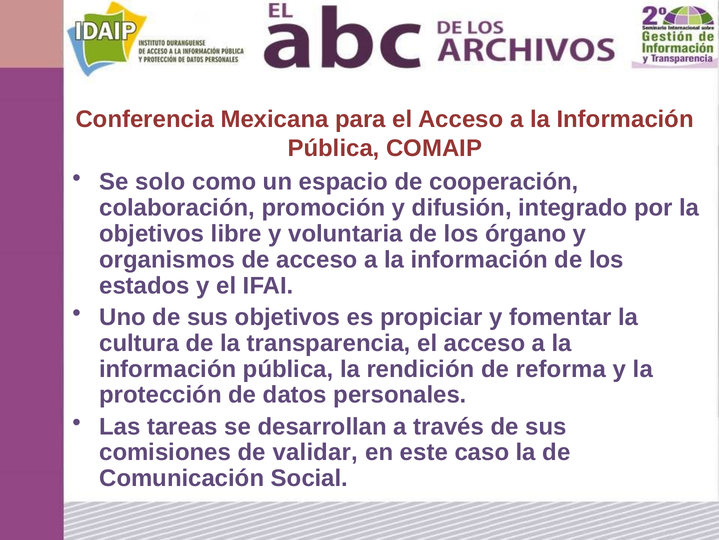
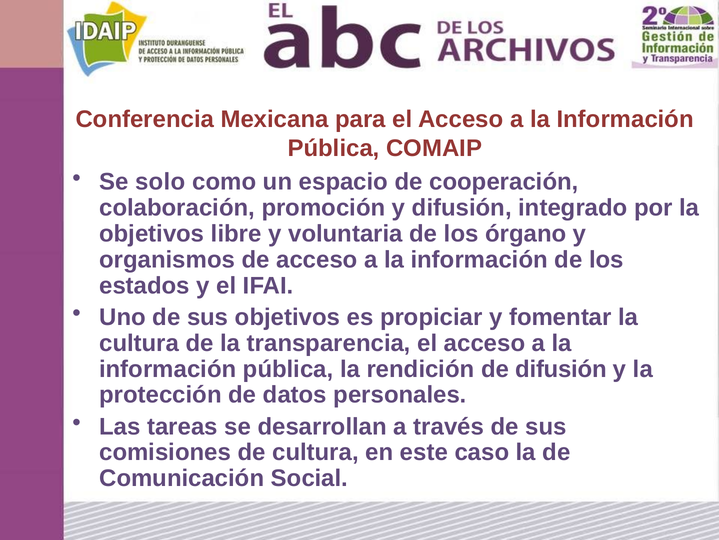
de reforma: reforma -> difusión
de validar: validar -> cultura
